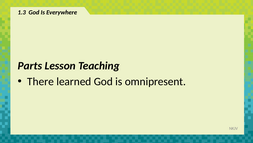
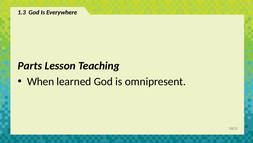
There: There -> When
